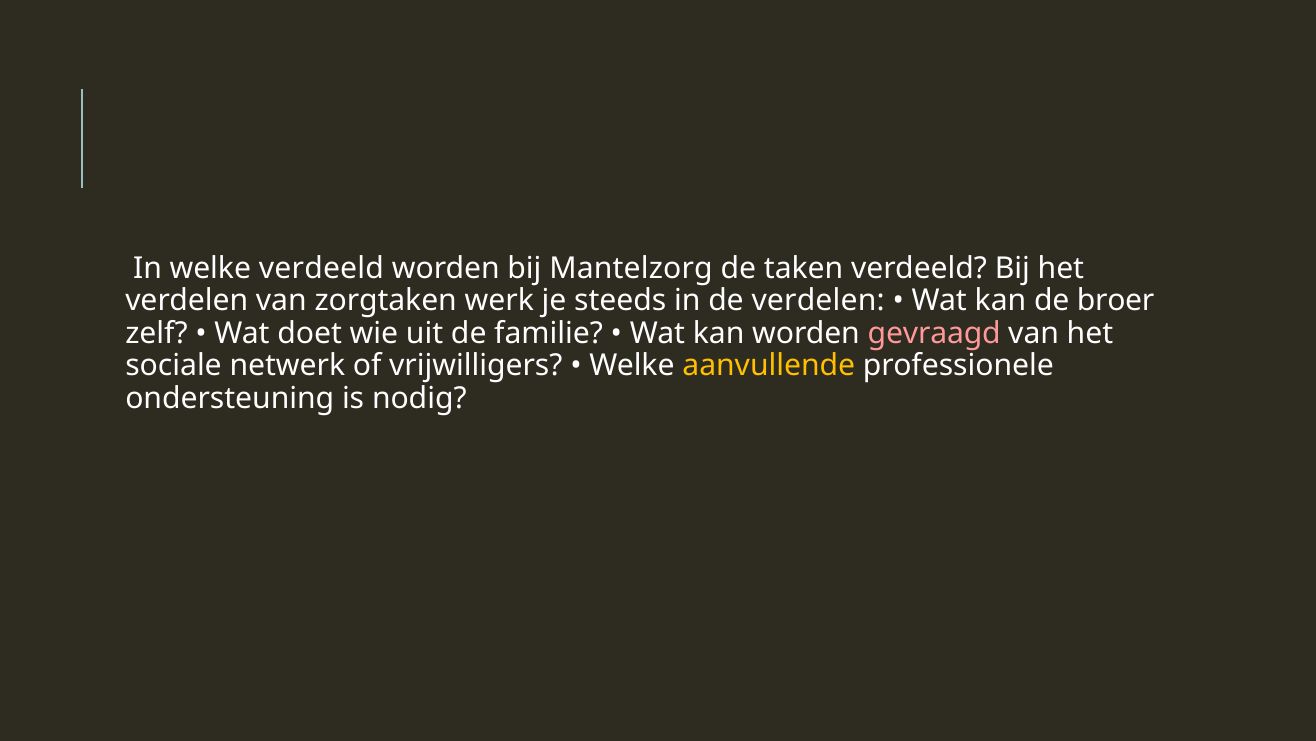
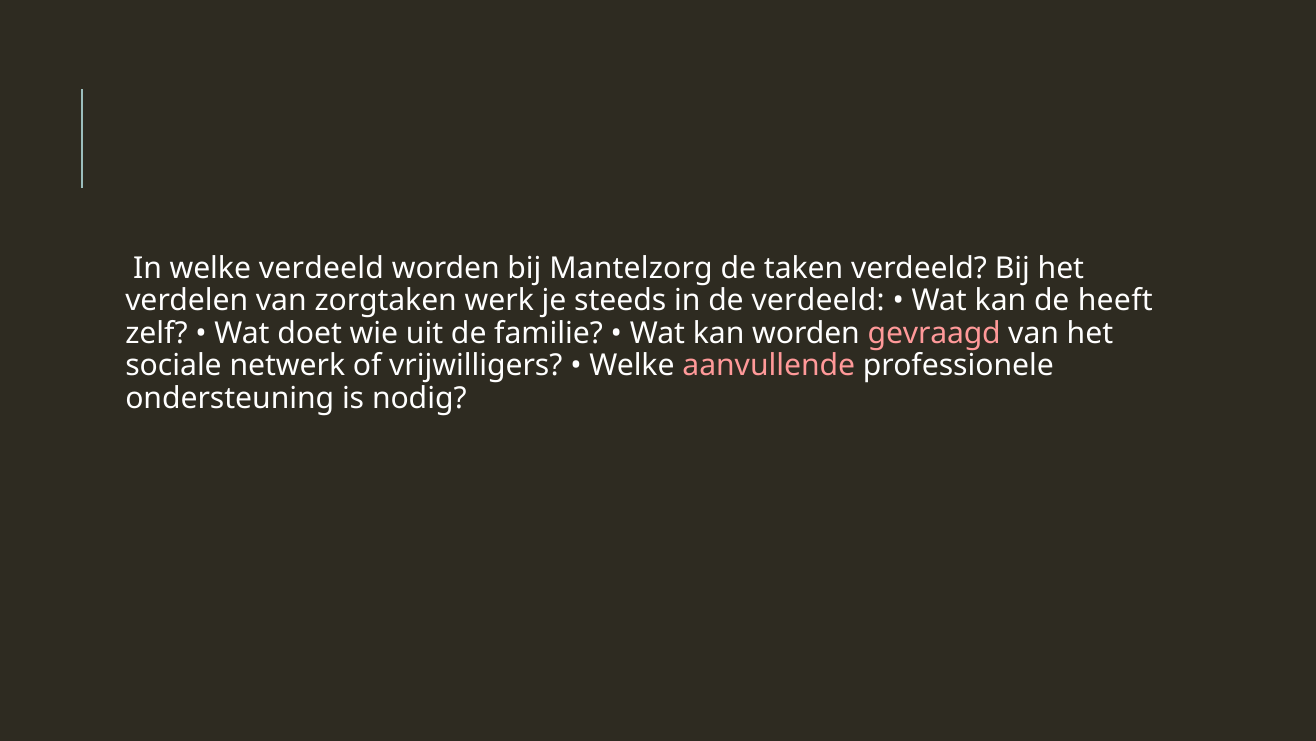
de verdelen: verdelen -> verdeeld
broer: broer -> heeft
aanvullende colour: yellow -> pink
